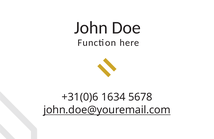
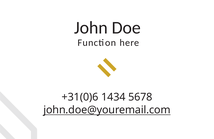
1634: 1634 -> 1434
